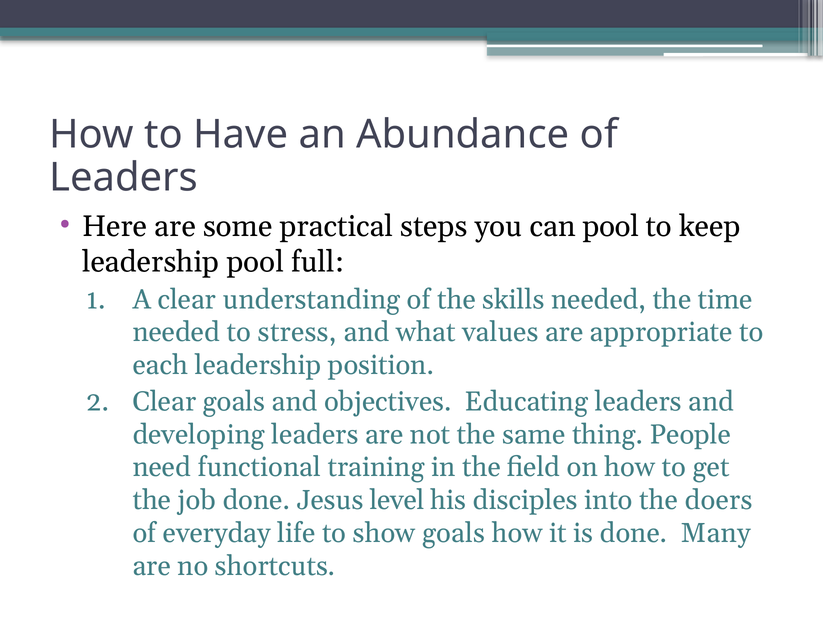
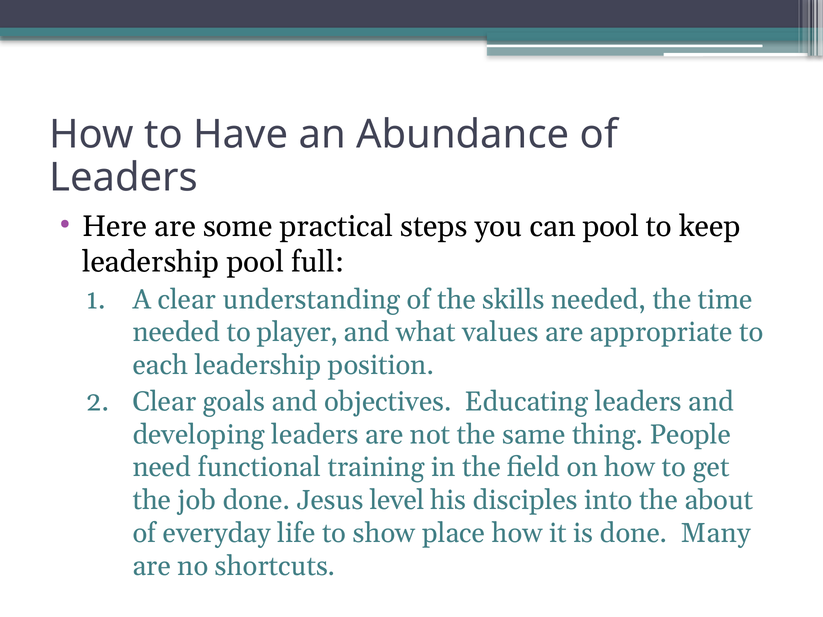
stress: stress -> player
doers: doers -> about
show goals: goals -> place
